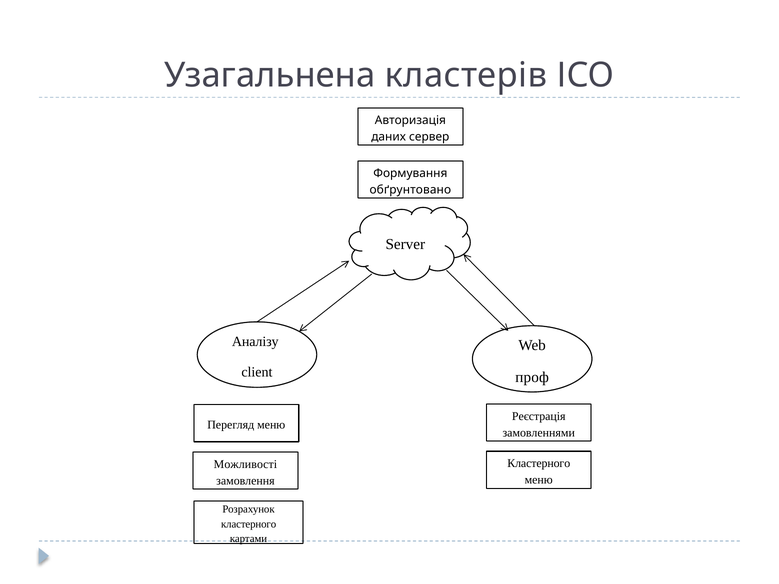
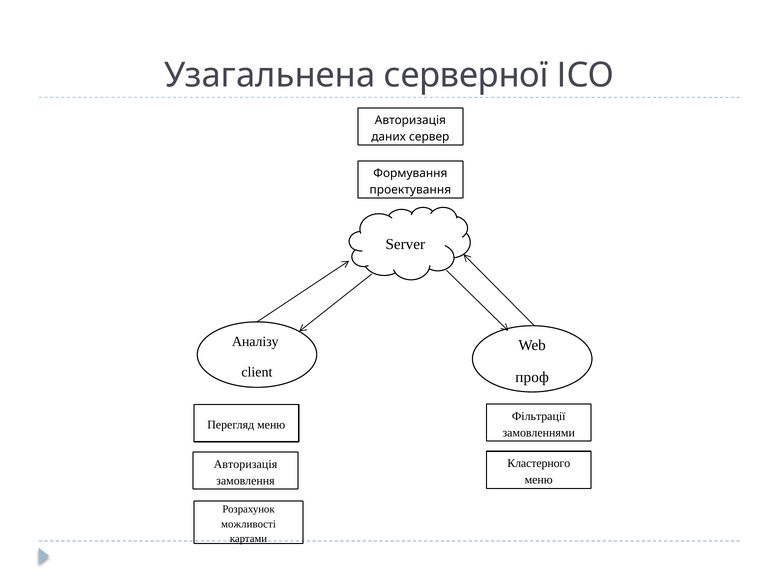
кластерів: кластерів -> серверної
обґрунтовано: обґрунтовано -> проектування
Реєстрація: Реєстрація -> Фільтрації
Можливості at (245, 464): Можливості -> Авторизація
кластерного at (249, 524): кластерного -> можливості
